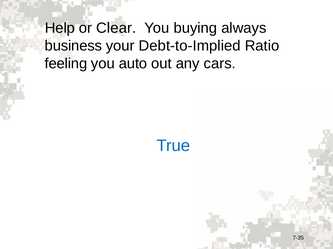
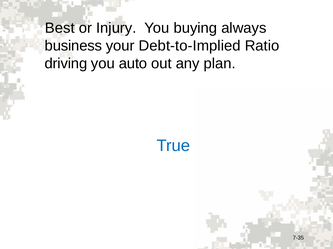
Help: Help -> Best
Clear: Clear -> Injury
feeling: feeling -> driving
cars: cars -> plan
